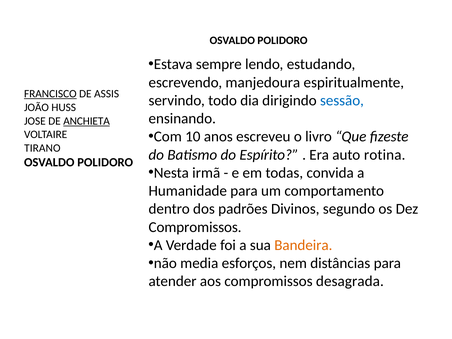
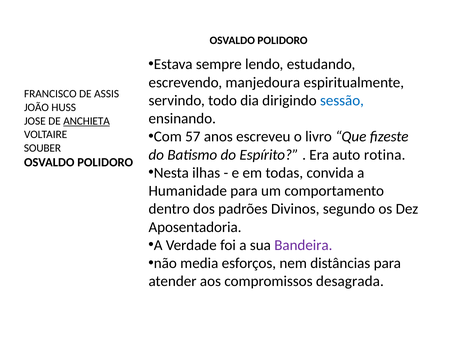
FRANCISCO underline: present -> none
10: 10 -> 57
TIRANO: TIRANO -> SOUBER
irmã: irmã -> ilhas
Compromissos at (195, 227): Compromissos -> Aposentadoria
Bandeira colour: orange -> purple
